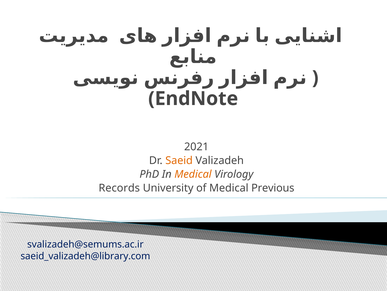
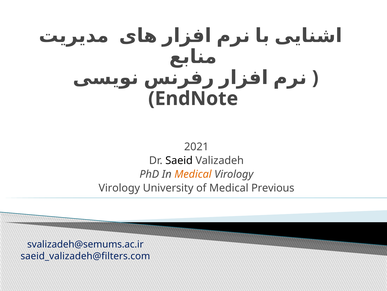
Saeid colour: orange -> black
Records at (119, 188): Records -> Virology
saeid_valizadeh@library.com: saeid_valizadeh@library.com -> saeid_valizadeh@filters.com
